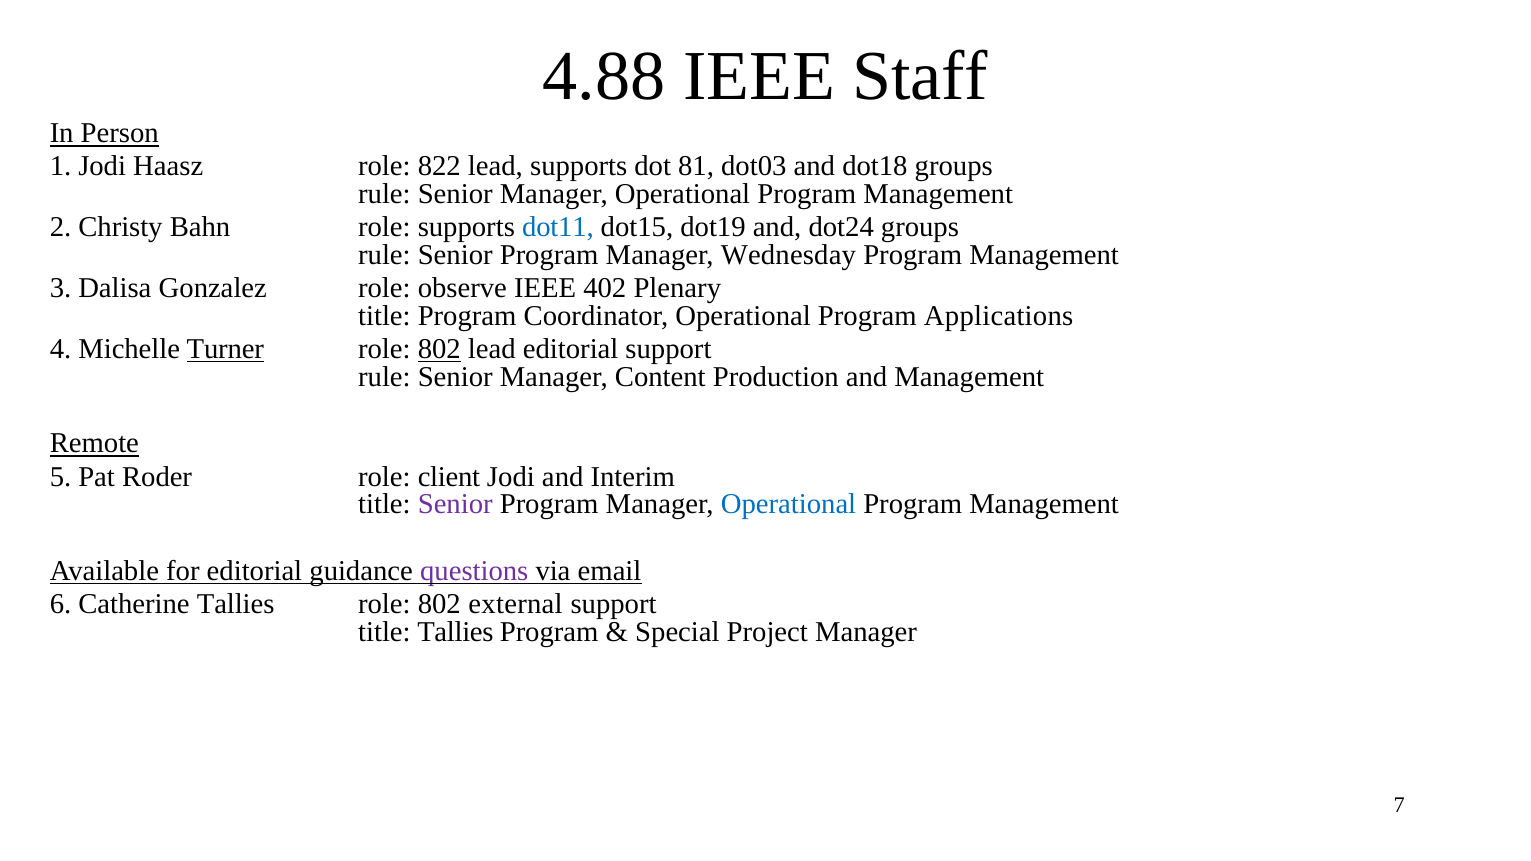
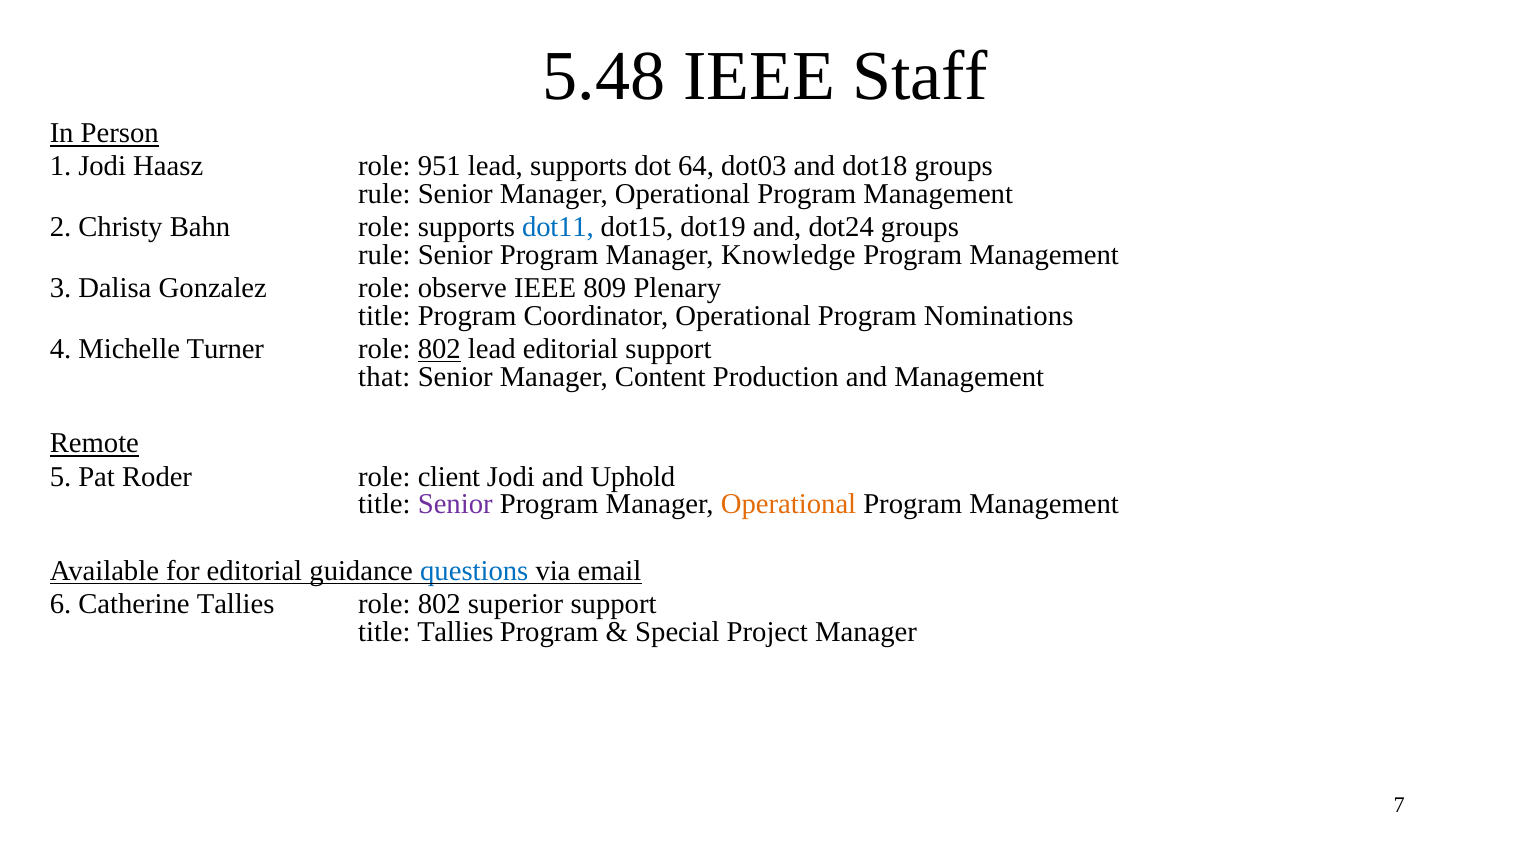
4.88: 4.88 -> 5.48
822: 822 -> 951
81: 81 -> 64
Wednesday: Wednesday -> Knowledge
402: 402 -> 809
Applications: Applications -> Nominations
Turner underline: present -> none
rule at (384, 377): rule -> that
Interim: Interim -> Uphold
Operational at (788, 504) colour: blue -> orange
questions colour: purple -> blue
external: external -> superior
